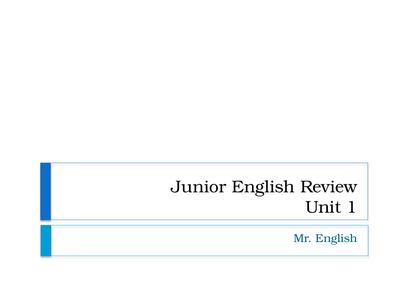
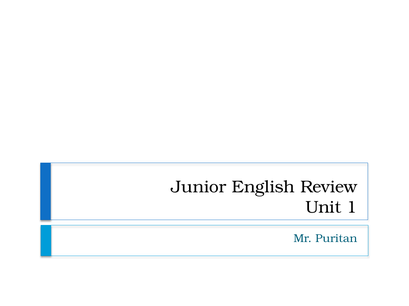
Mr English: English -> Puritan
